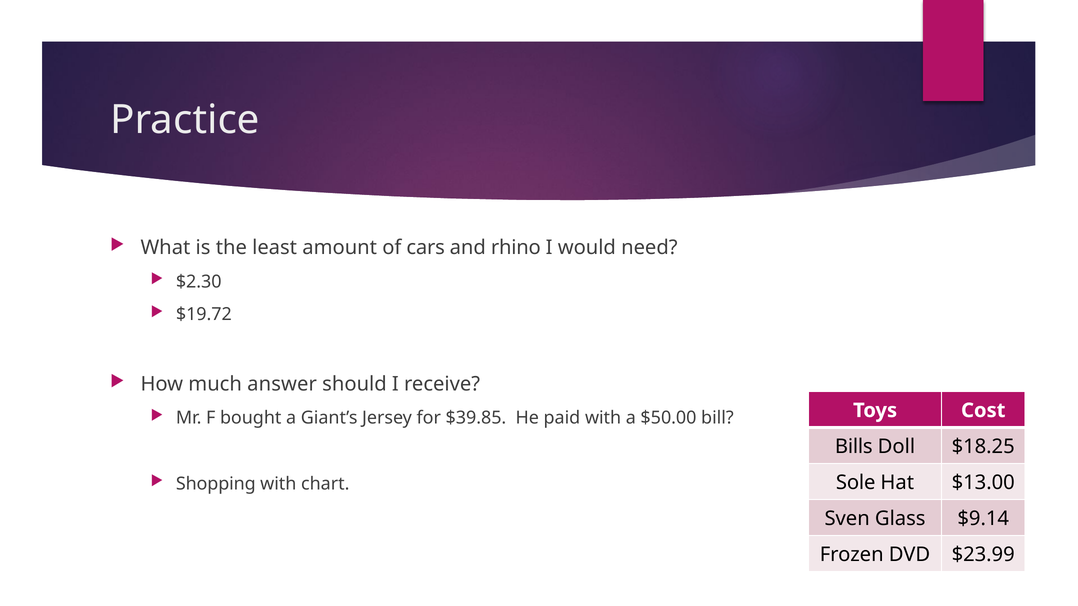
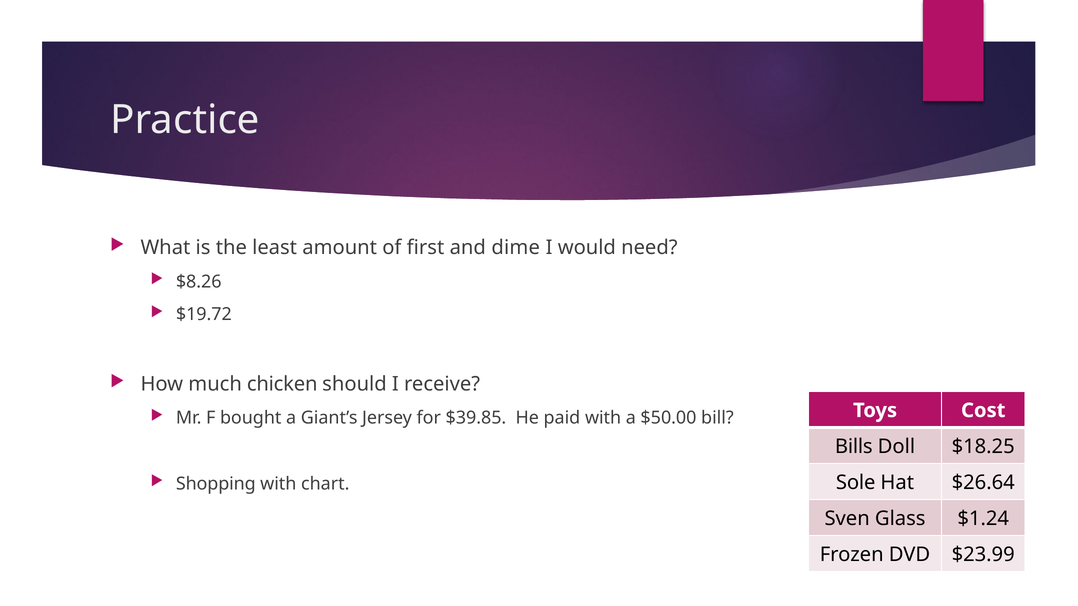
cars: cars -> first
rhino: rhino -> dime
$2.30: $2.30 -> $8.26
answer: answer -> chicken
$13.00: $13.00 -> $26.64
$9.14: $9.14 -> $1.24
